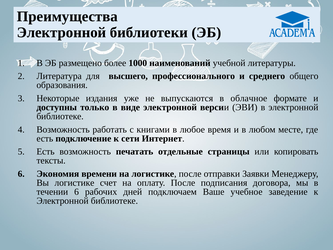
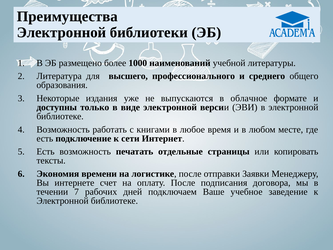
Вы логистике: логистике -> интернете
течении 6: 6 -> 7
